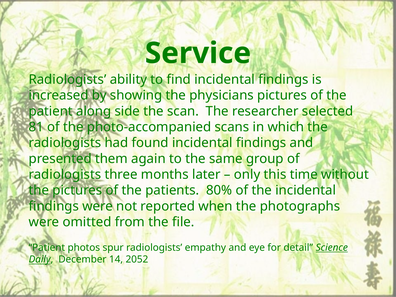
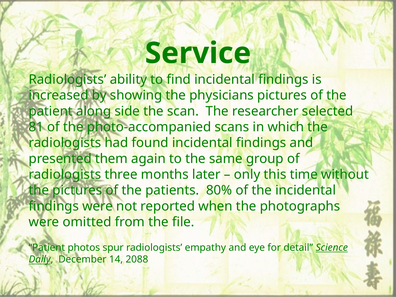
2052: 2052 -> 2088
